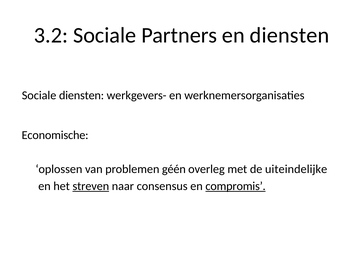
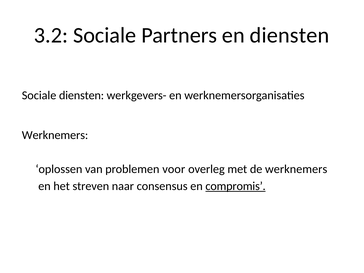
Economische at (55, 135): Economische -> Werknemers
géén: géén -> voor
de uiteindelijke: uiteindelijke -> werknemers
streven underline: present -> none
